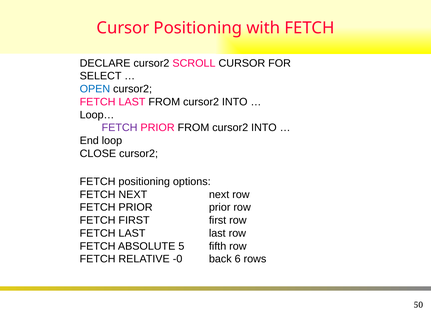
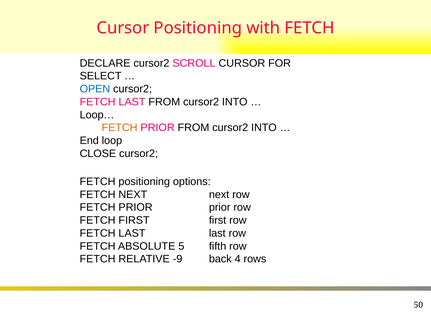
FETCH at (120, 128) colour: purple -> orange
-0: -0 -> -9
6: 6 -> 4
